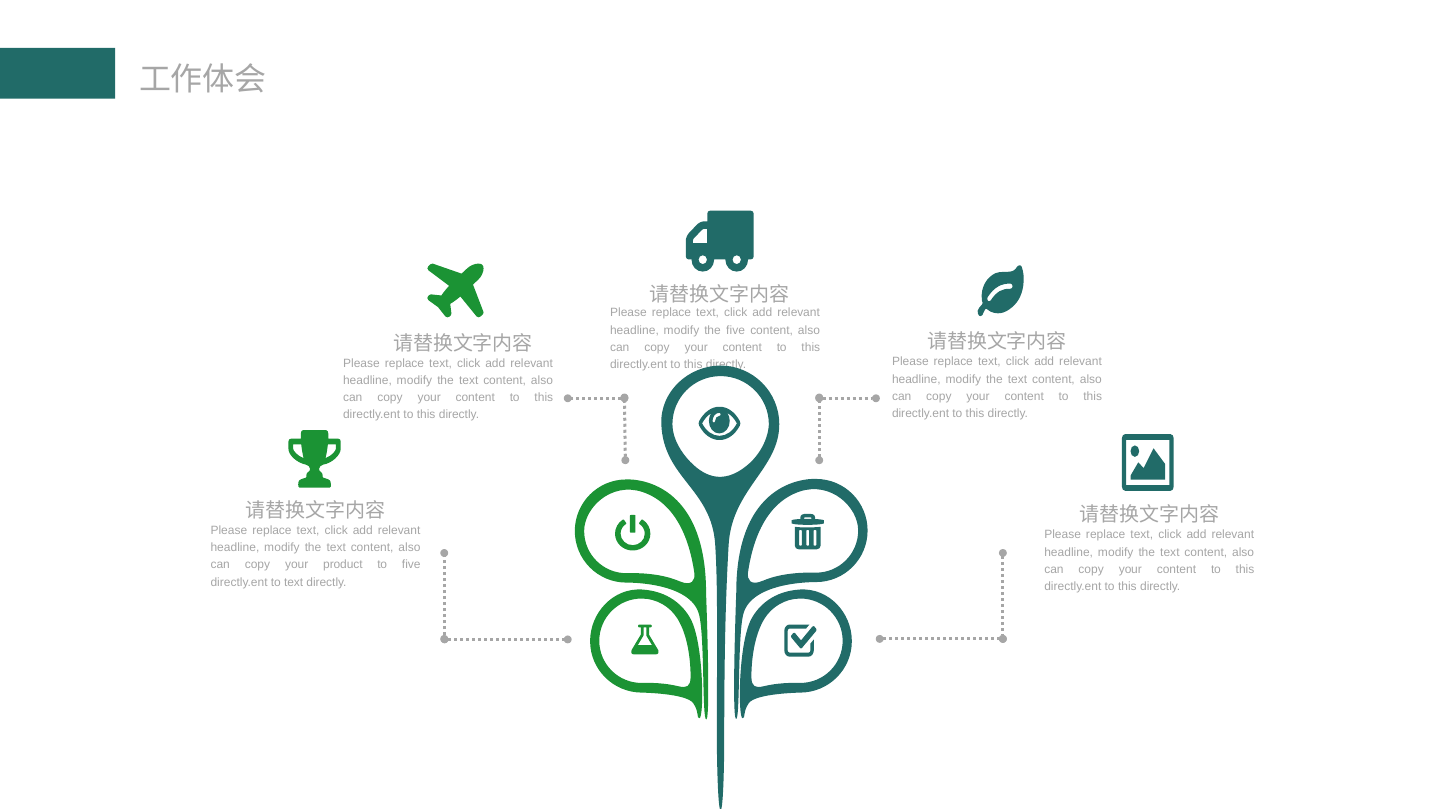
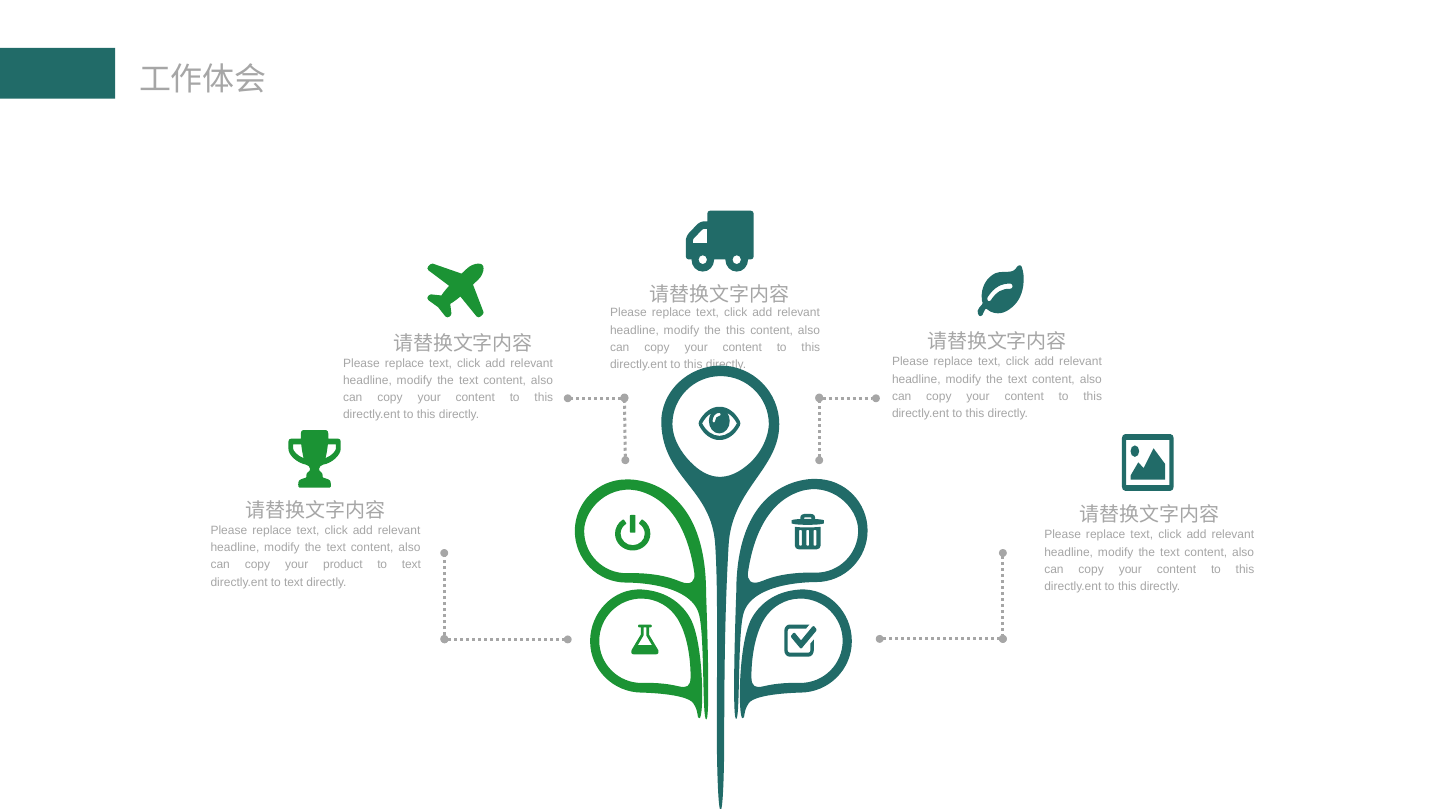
the five: five -> this
five at (411, 565): five -> text
